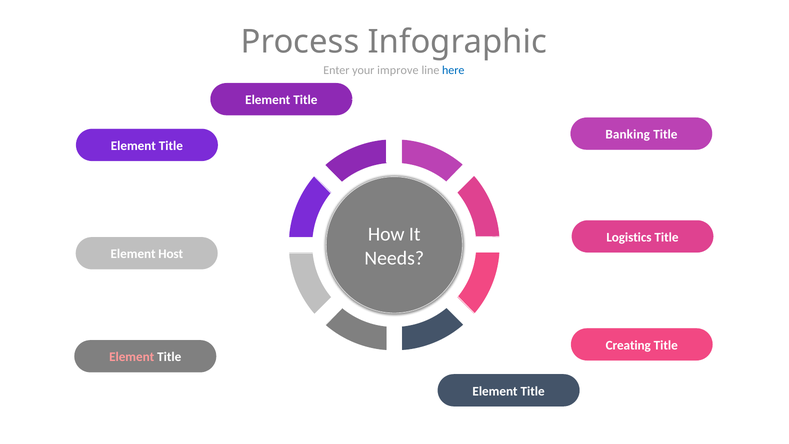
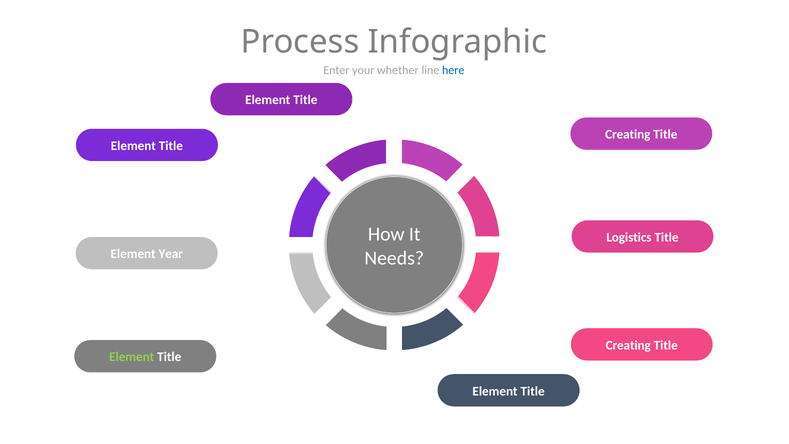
improve: improve -> whether
Banking at (628, 134): Banking -> Creating
Host: Host -> Year
Element at (132, 357) colour: pink -> light green
